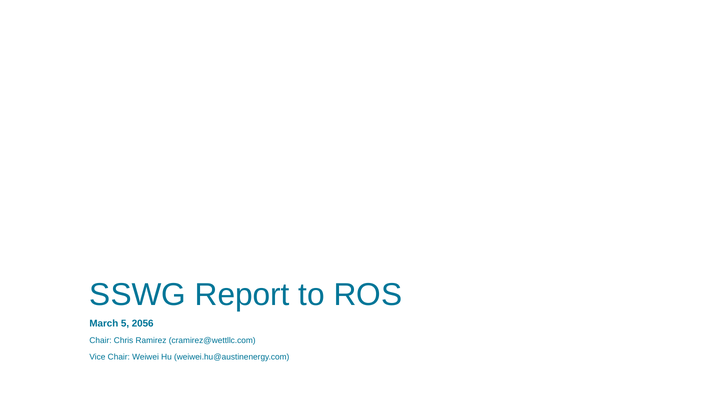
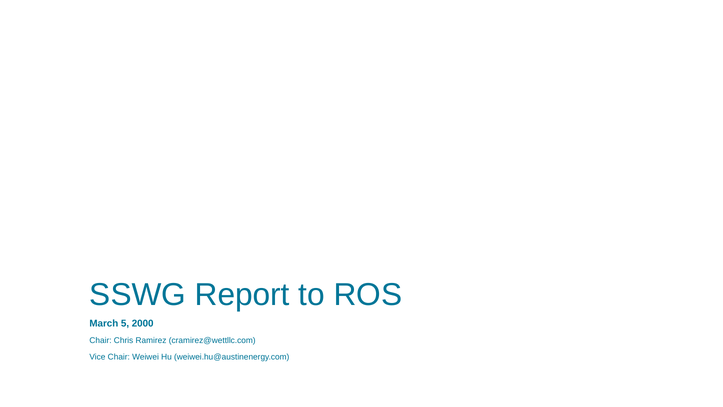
2056: 2056 -> 2000
